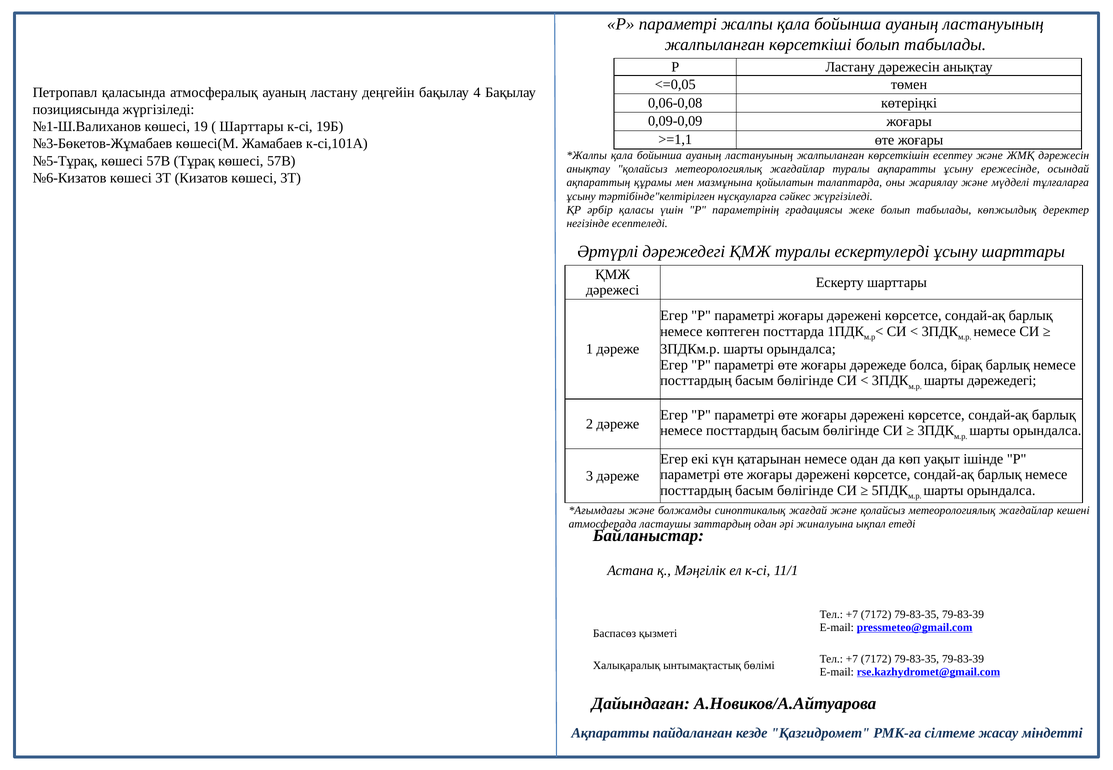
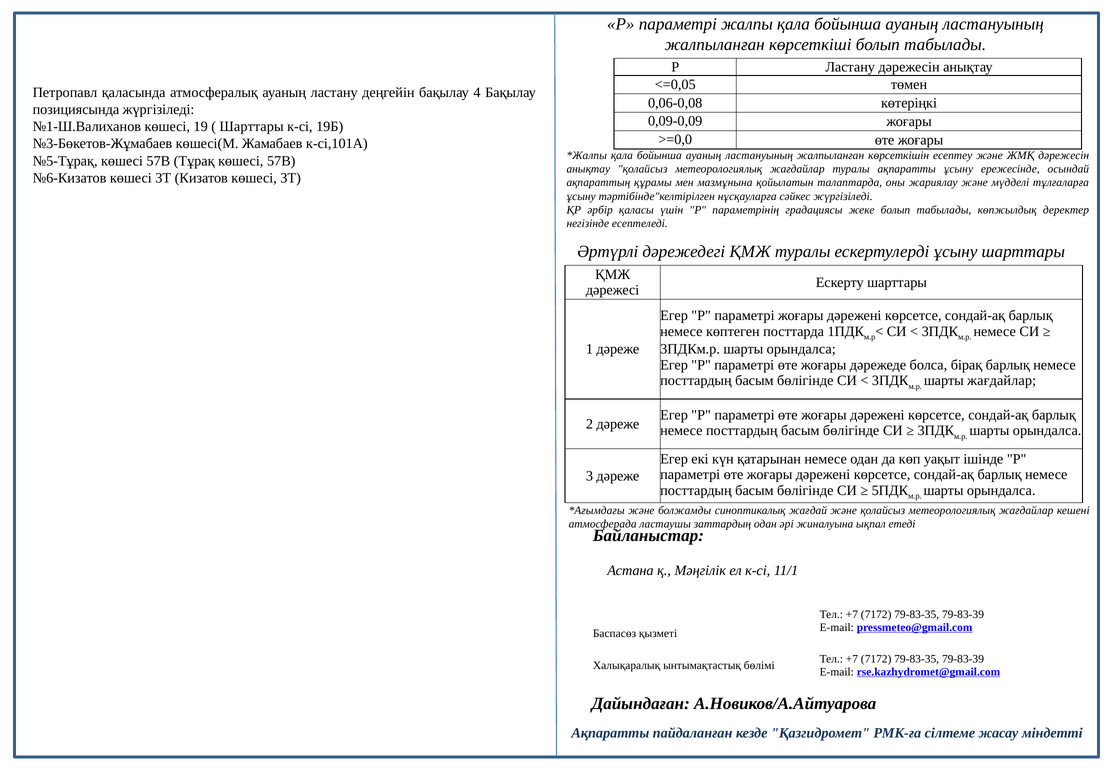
>=1,1: >=1,1 -> >=0,0
шарты дәрежедегі: дәрежедегі -> жағдайлар
